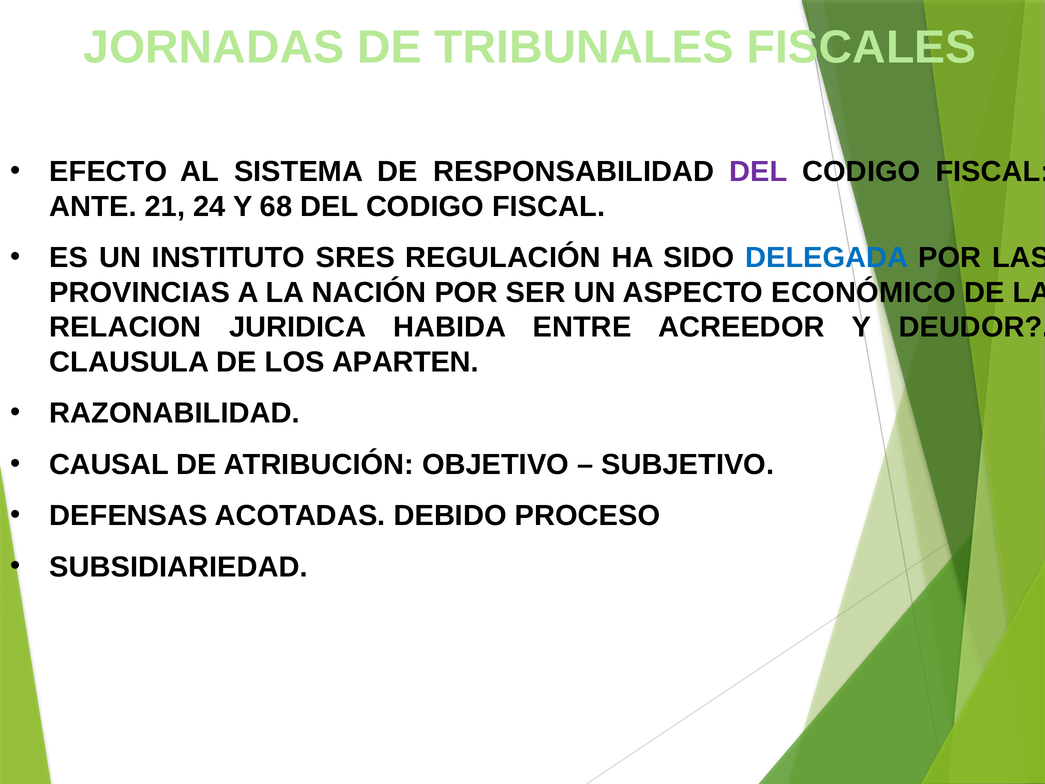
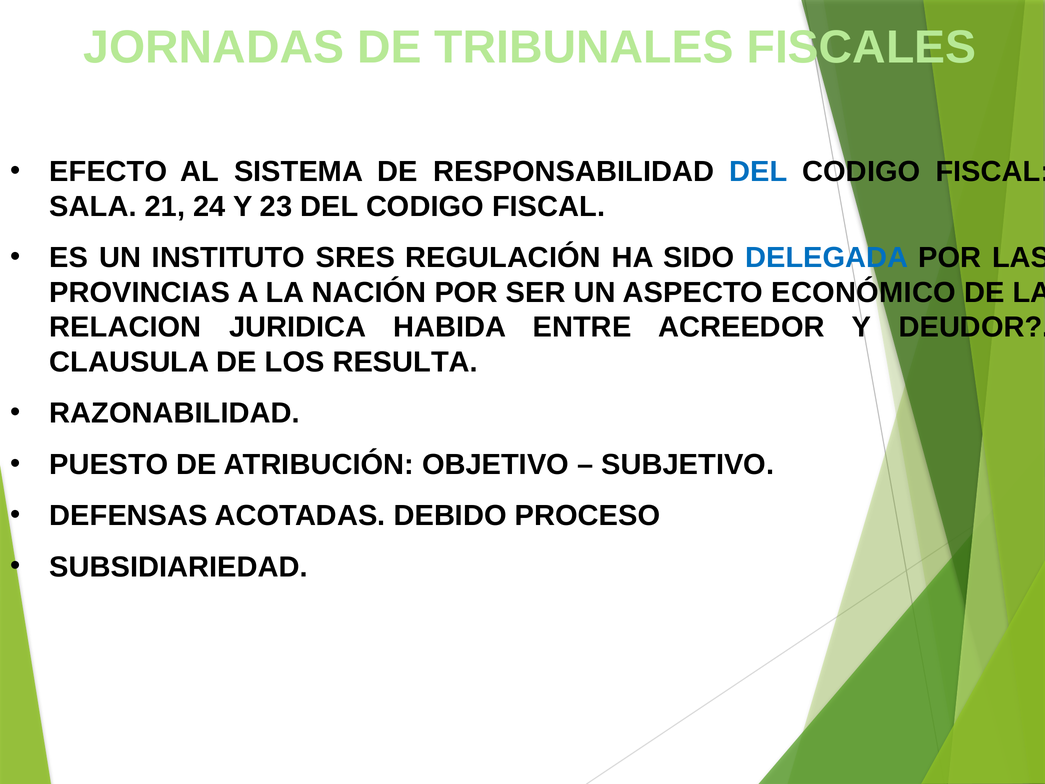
DEL at (758, 172) colour: purple -> blue
ANTE: ANTE -> SALA
68: 68 -> 23
APARTEN: APARTEN -> RESULTA
CAUSAL: CAUSAL -> PUESTO
